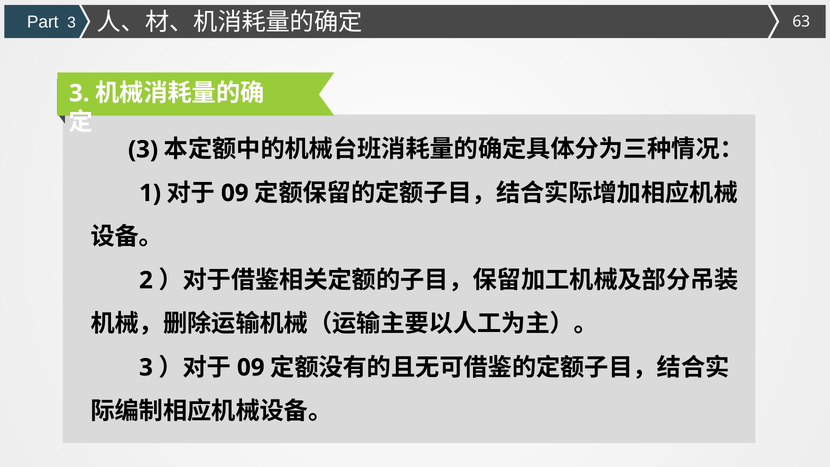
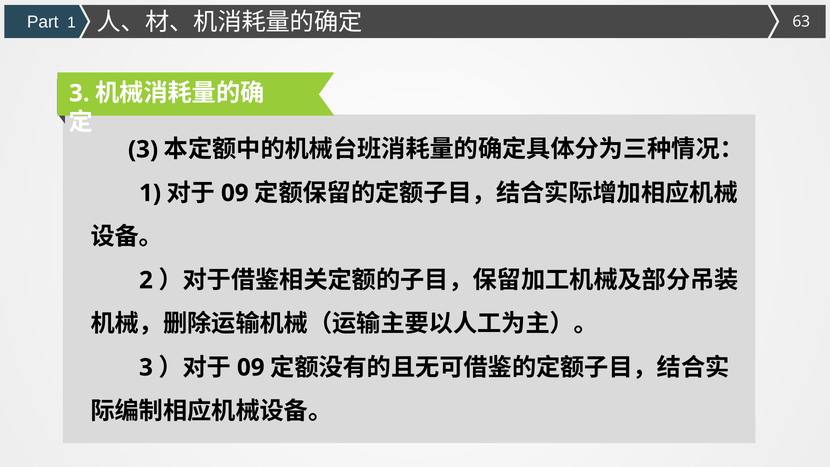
Part 3: 3 -> 1
